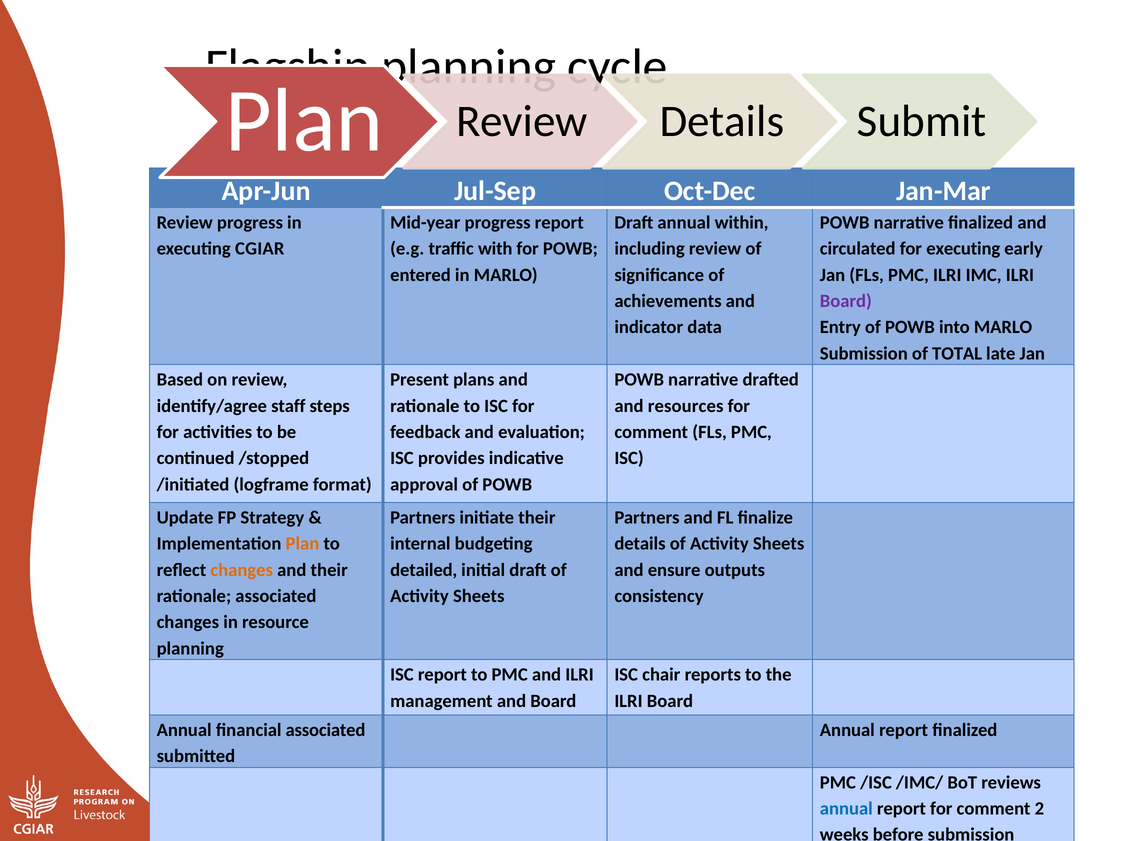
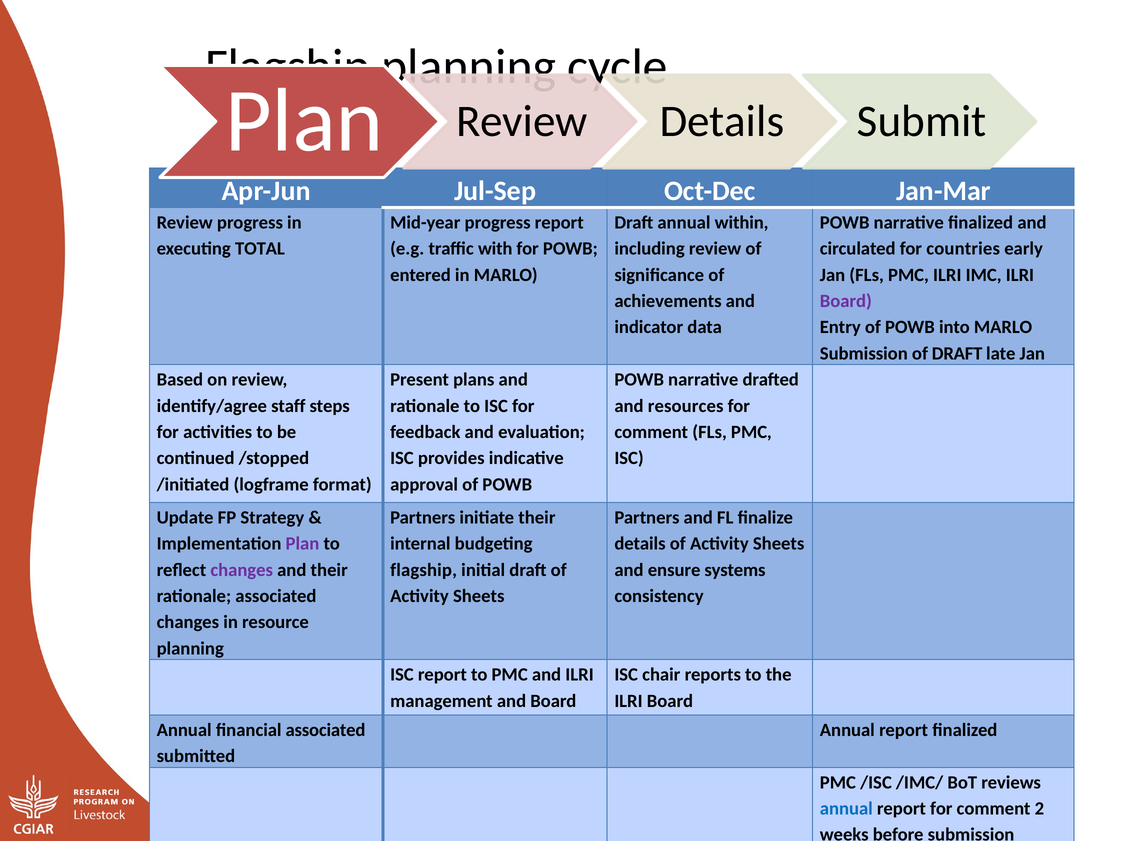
CGIAR: CGIAR -> TOTAL
for executing: executing -> countries
of TOTAL: TOTAL -> DRAFT
Plan at (302, 544) colour: orange -> purple
changes at (242, 570) colour: orange -> purple
detailed at (424, 570): detailed -> flagship
outputs: outputs -> systems
